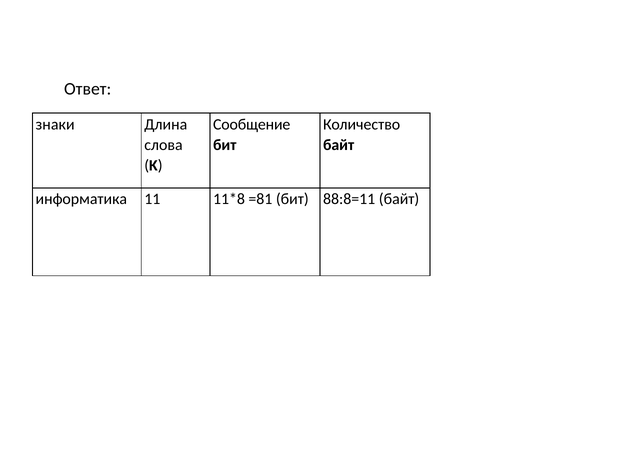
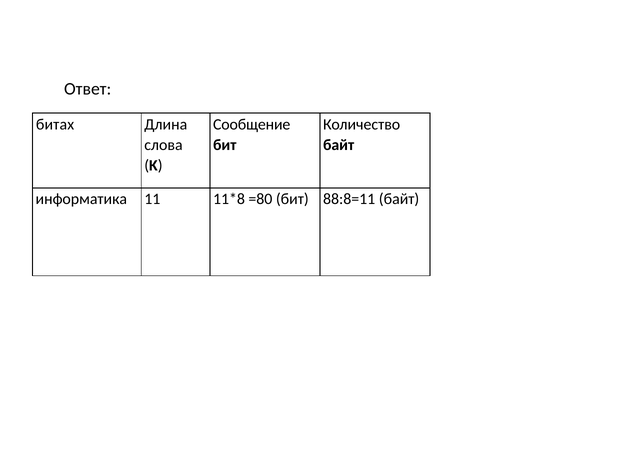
знаки: знаки -> битах
=81: =81 -> =80
